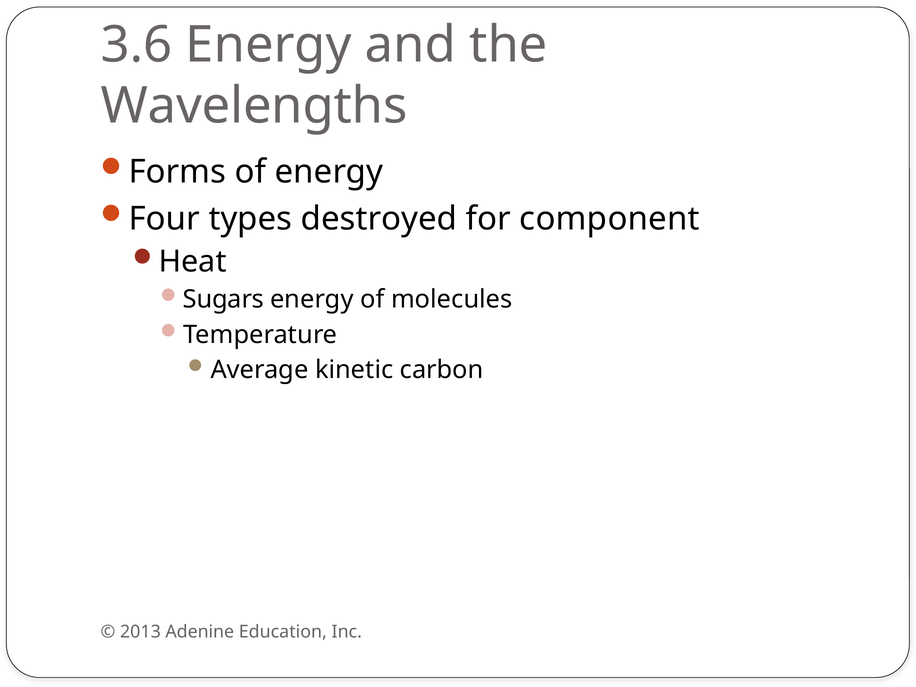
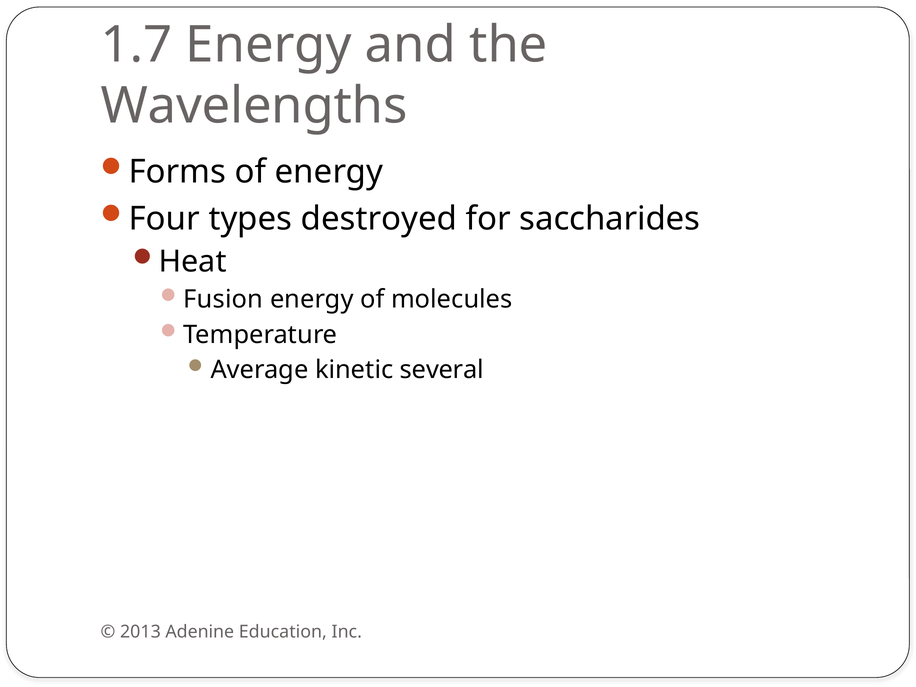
3.6: 3.6 -> 1.7
component: component -> saccharides
Sugars: Sugars -> Fusion
carbon: carbon -> several
